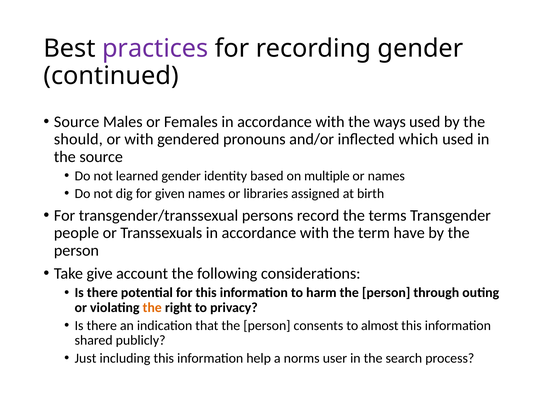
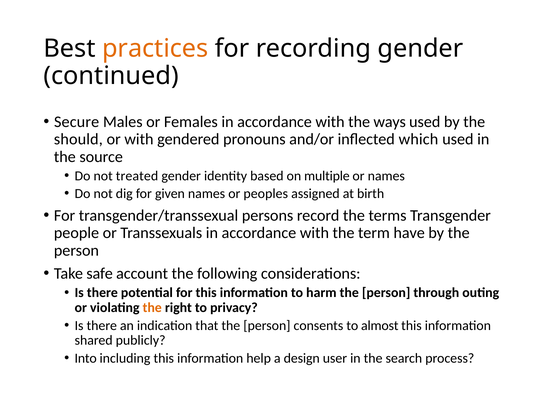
practices colour: purple -> orange
Source at (77, 122): Source -> Secure
learned: learned -> treated
libraries: libraries -> peoples
give: give -> safe
Just: Just -> Into
norms: norms -> design
